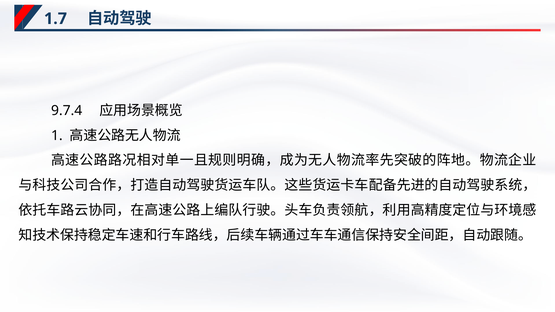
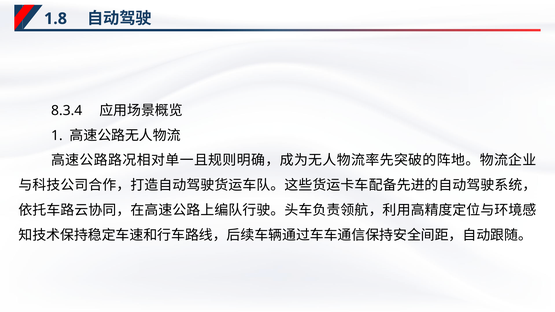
1.7: 1.7 -> 1.8
9.7.4: 9.7.4 -> 8.3.4
